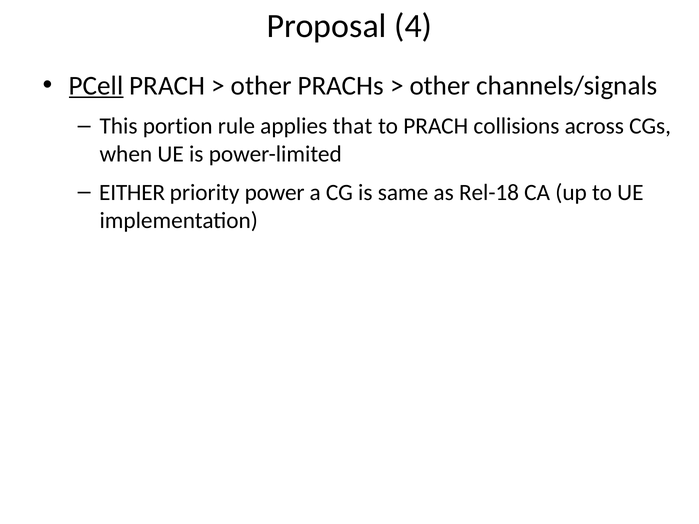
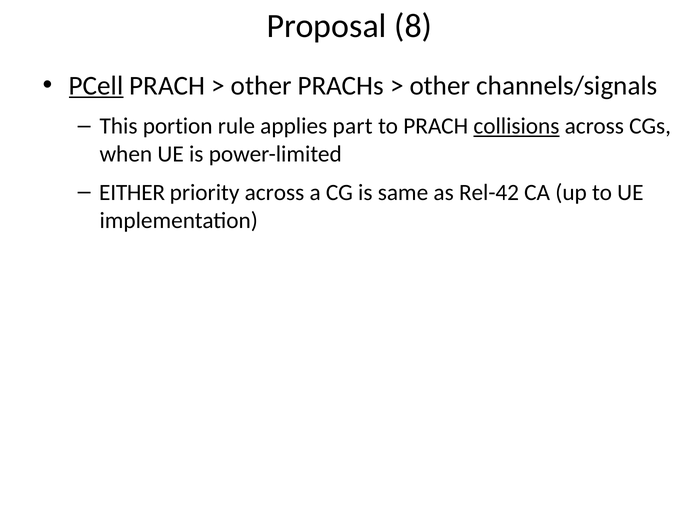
4: 4 -> 8
that: that -> part
collisions underline: none -> present
priority power: power -> across
Rel-18: Rel-18 -> Rel-42
